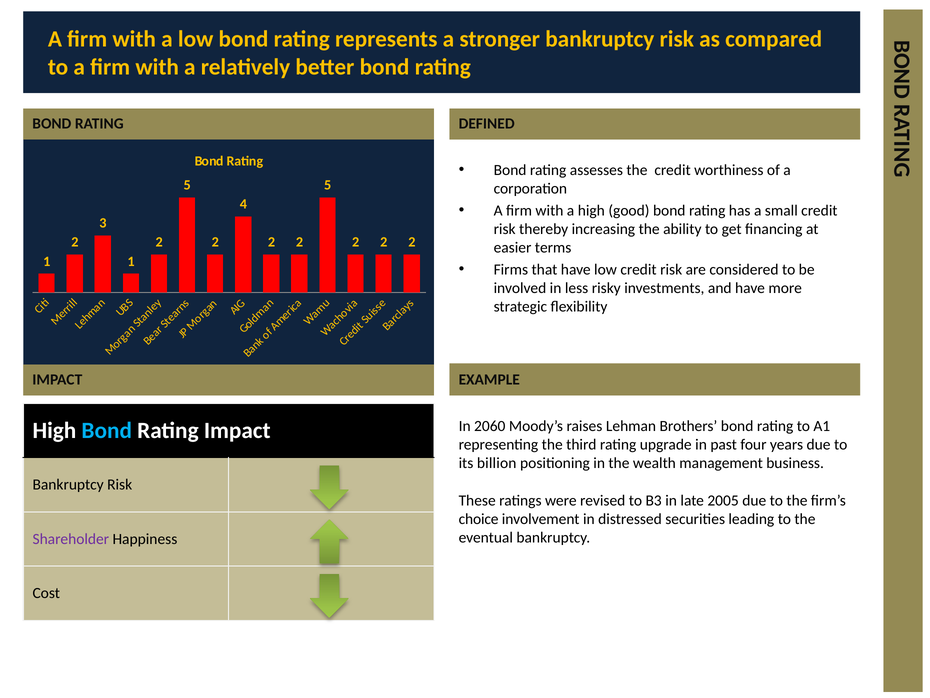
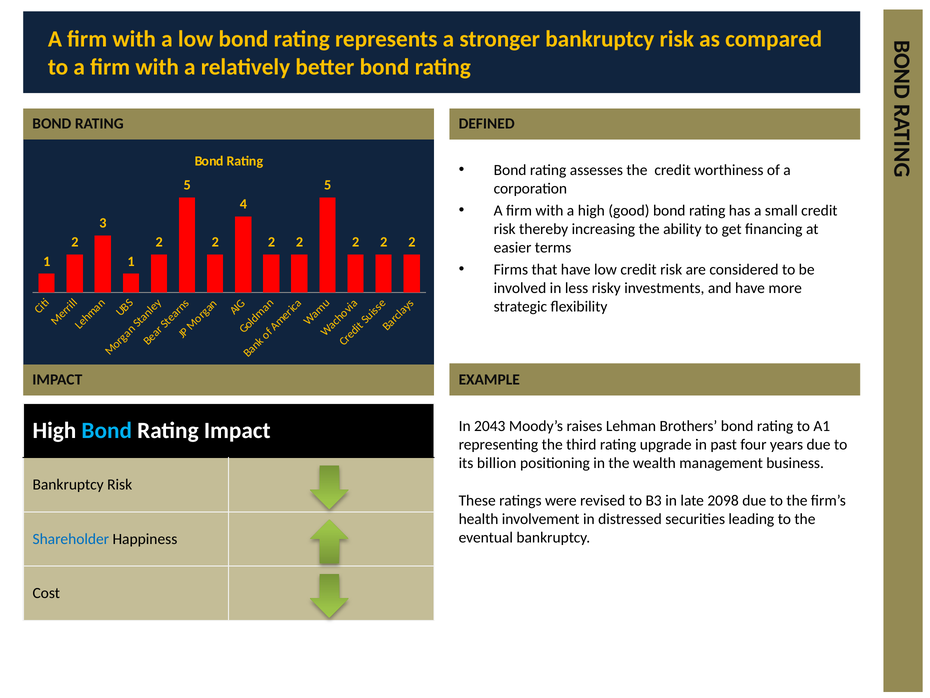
2060: 2060 -> 2043
2005: 2005 -> 2098
choice: choice -> health
Shareholder colour: purple -> blue
